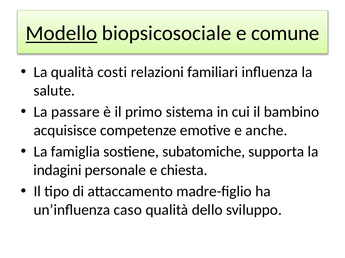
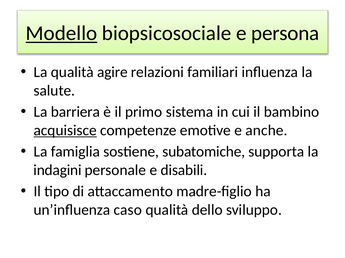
comune: comune -> persona
costi: costi -> agire
passare: passare -> barriera
acquisisce underline: none -> present
chiesta: chiesta -> disabili
